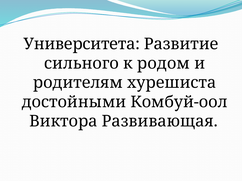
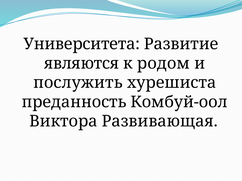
сильного: сильного -> являются
родителям: родителям -> послужить
достойными: достойными -> преданность
